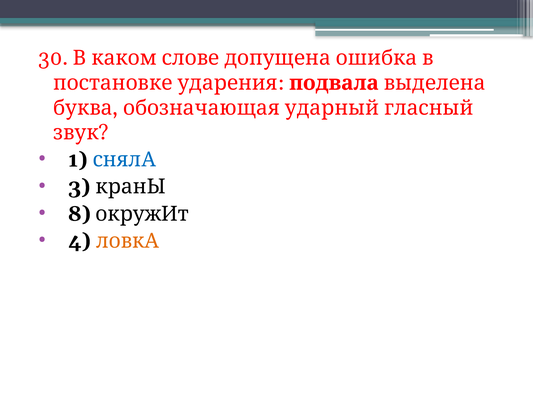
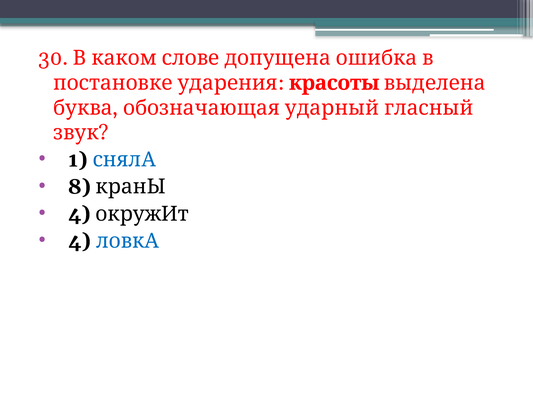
подвала: подвала -> красоты
3: 3 -> 8
8 at (79, 214): 8 -> 4
ловкА colour: orange -> blue
